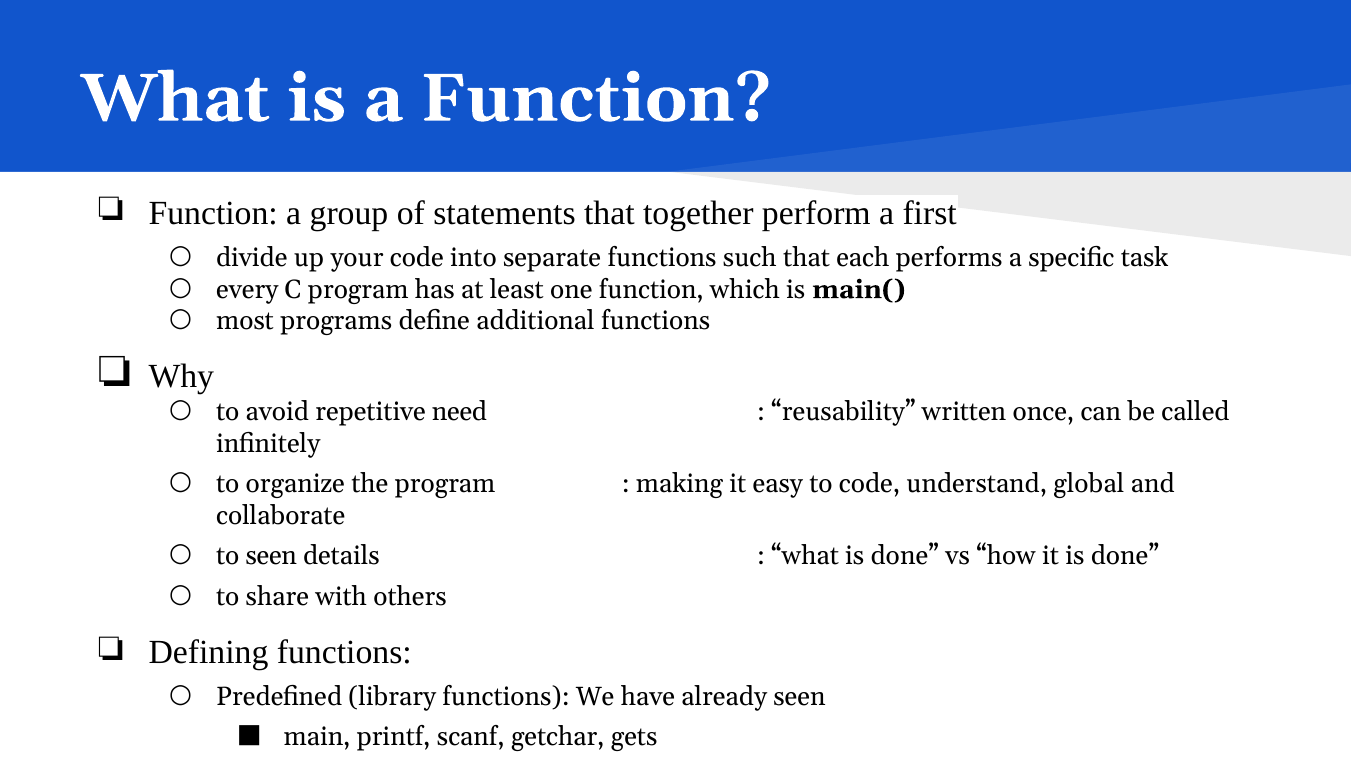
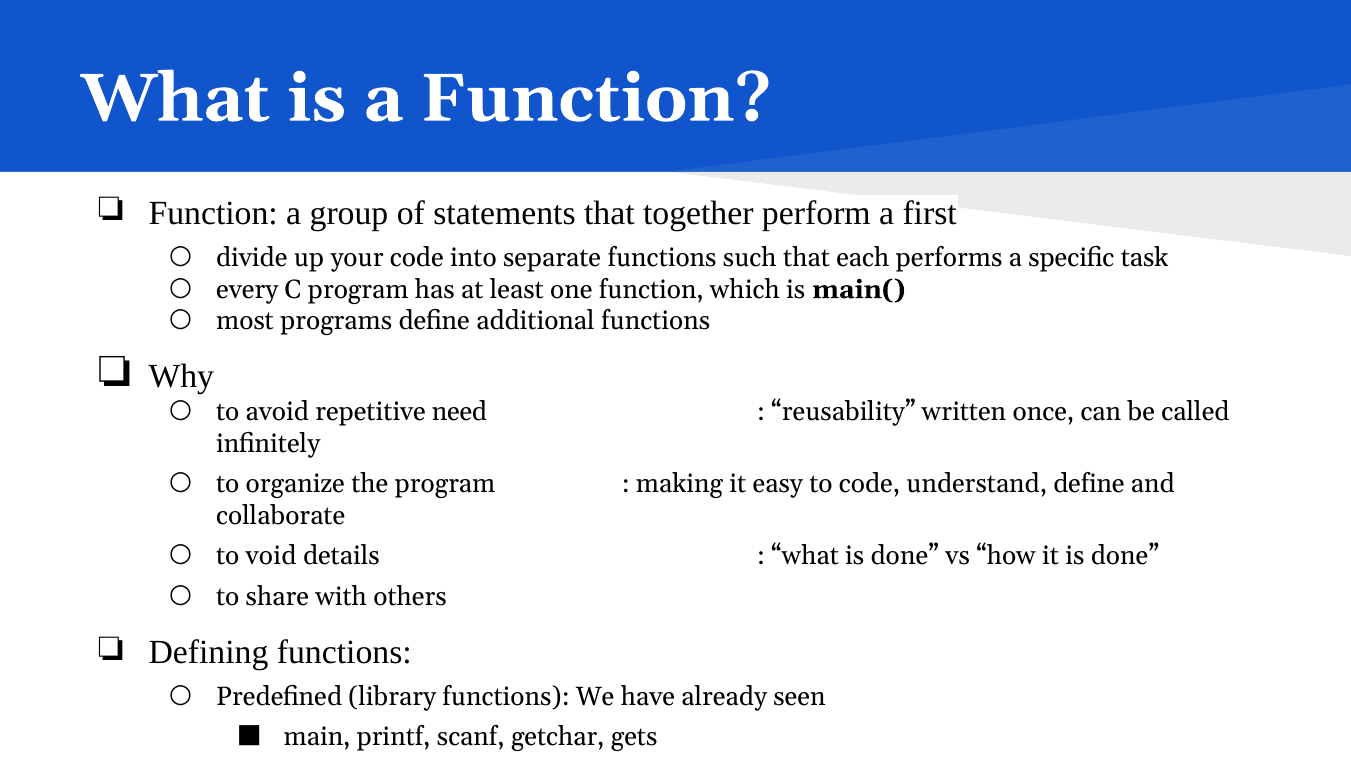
understand global: global -> define
to seen: seen -> void
